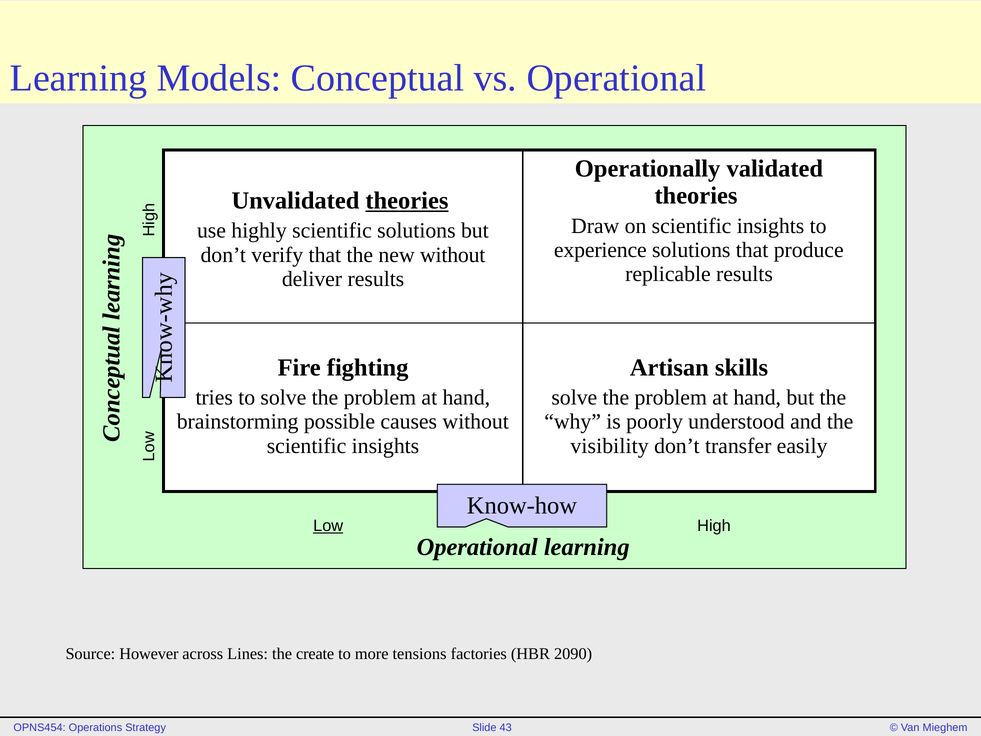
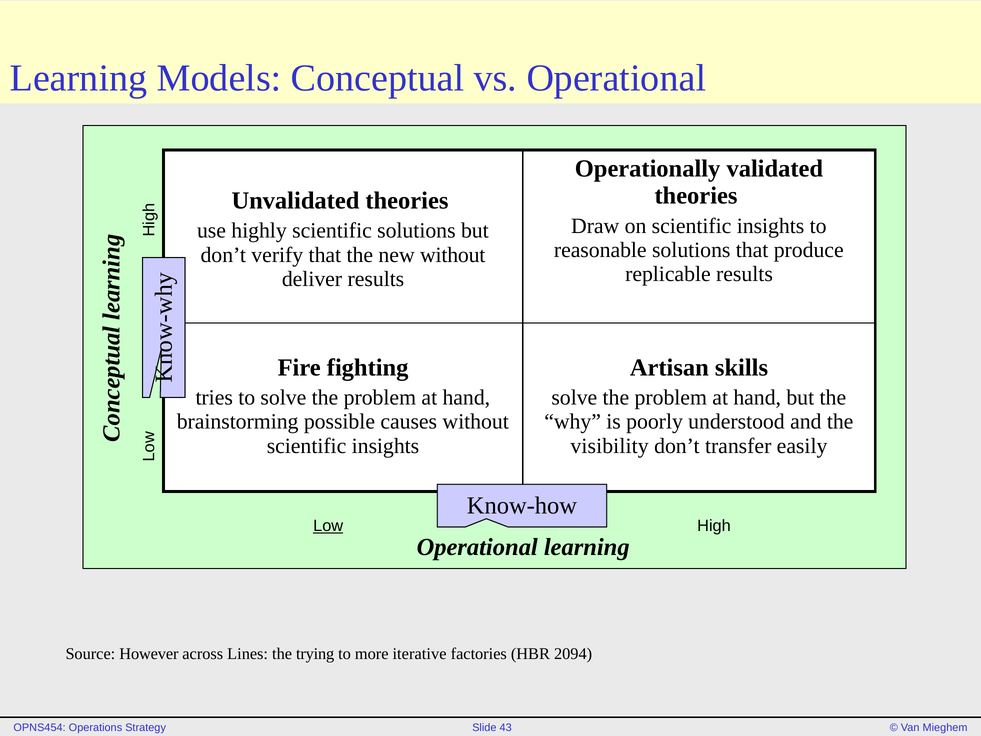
theories at (407, 201) underline: present -> none
experience: experience -> reasonable
create: create -> trying
tensions: tensions -> iterative
2090: 2090 -> 2094
